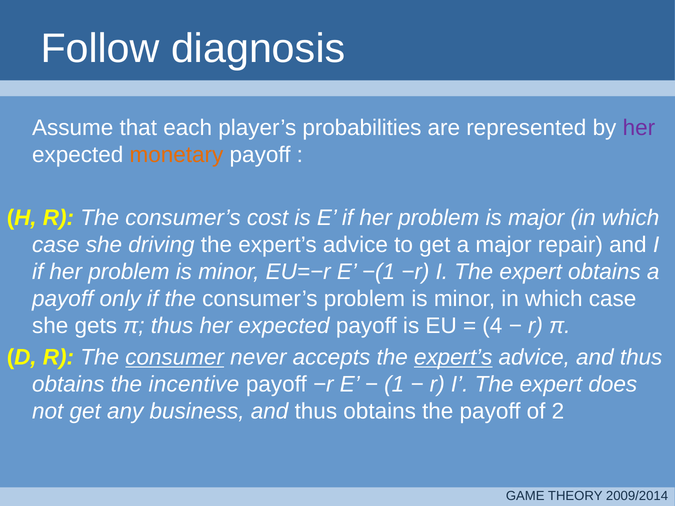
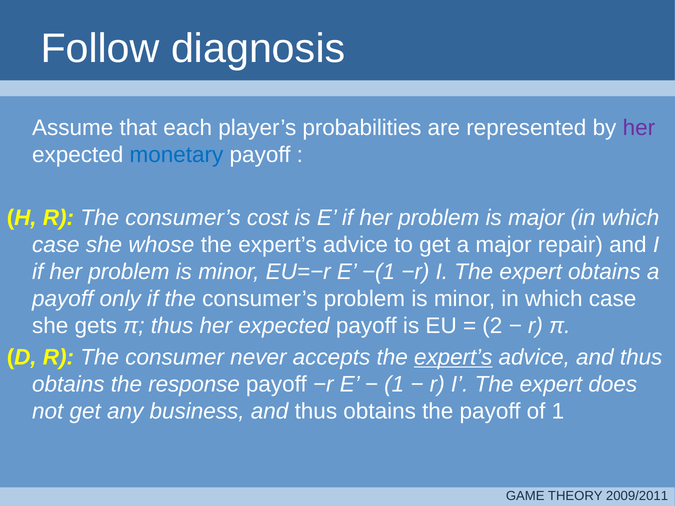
monetary colour: orange -> blue
driving: driving -> whose
4: 4 -> 2
consumer underline: present -> none
incentive: incentive -> response
of 2: 2 -> 1
2009/2014: 2009/2014 -> 2009/2011
